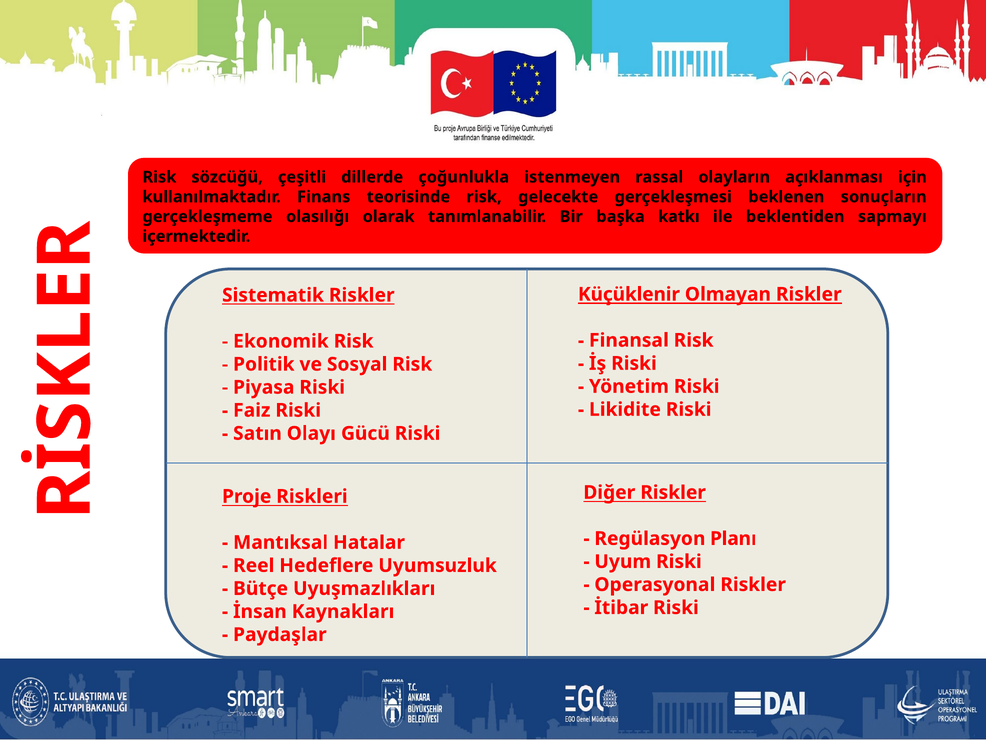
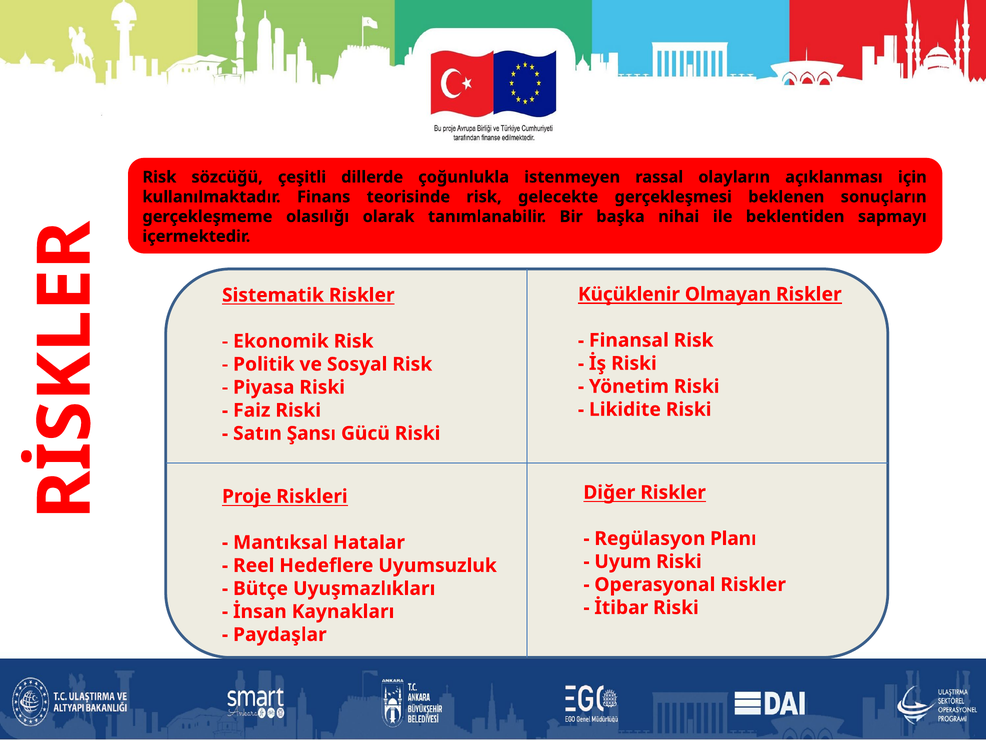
katkı: katkı -> nihai
Olayı: Olayı -> Şansı
